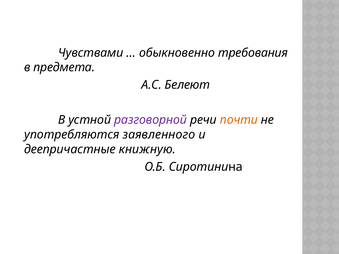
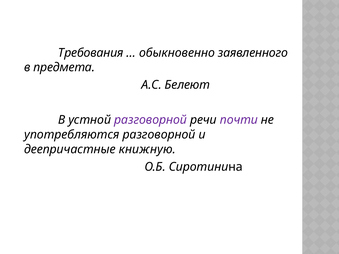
Чувствами: Чувствами -> Требования
требования: требования -> заявленного
почти colour: orange -> purple
употребляются заявленного: заявленного -> разговорной
